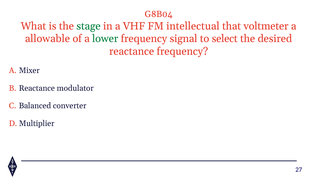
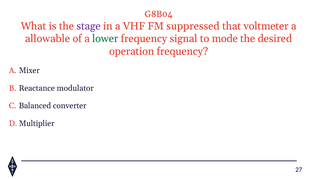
stage colour: green -> purple
intellectual: intellectual -> suppressed
select: select -> mode
reactance at (132, 51): reactance -> operation
